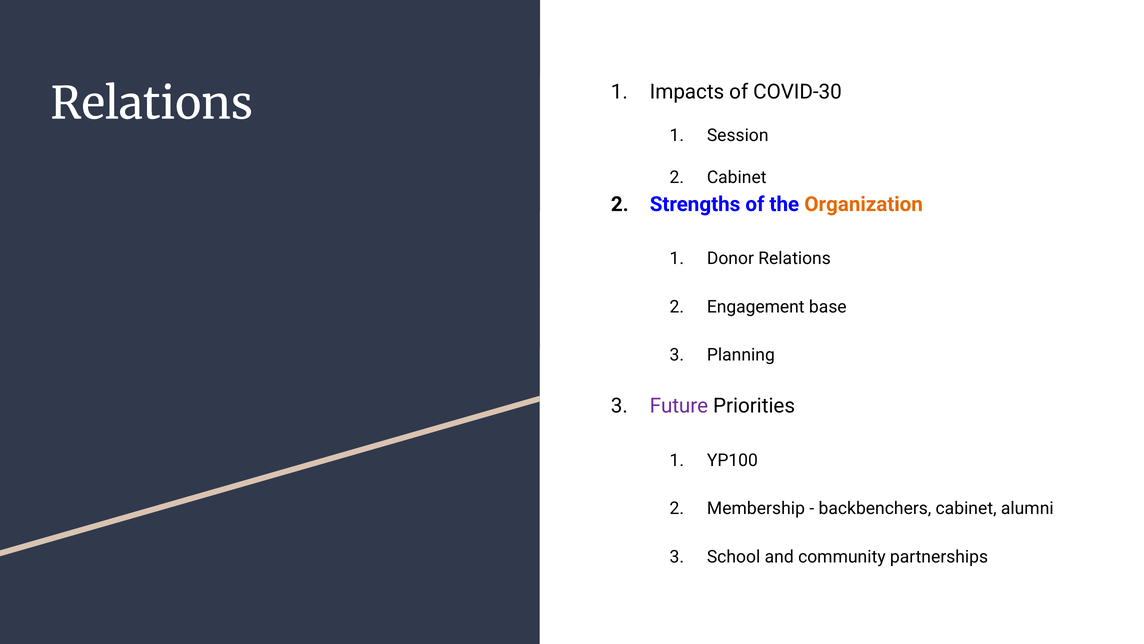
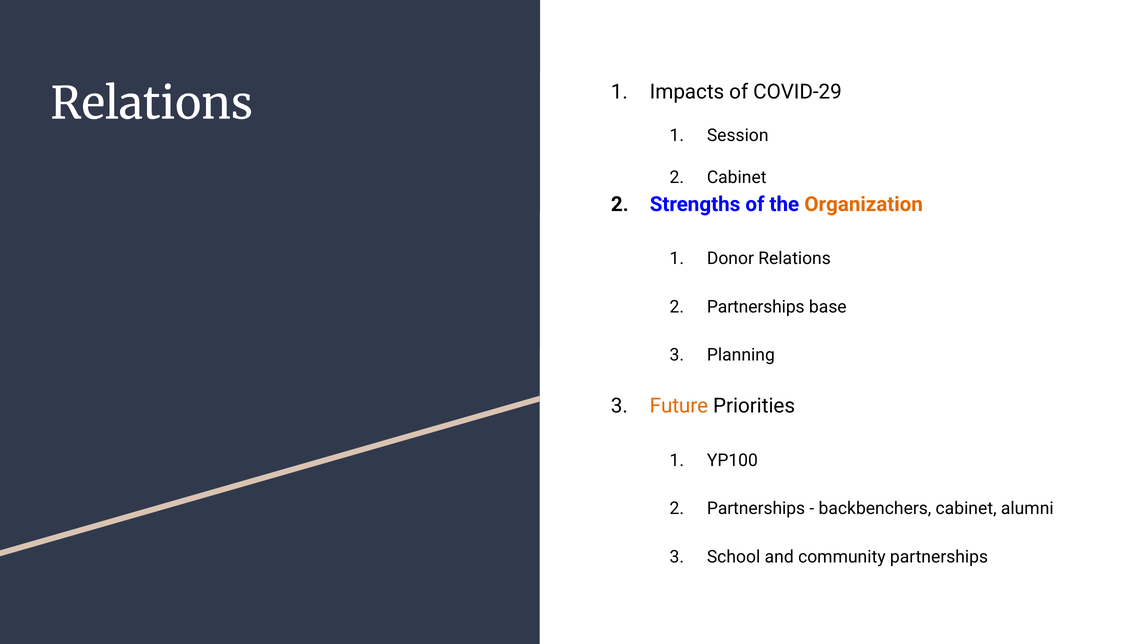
COVID-30: COVID-30 -> COVID-29
Engagement at (756, 307): Engagement -> Partnerships
Future colour: purple -> orange
Membership at (756, 508): Membership -> Partnerships
